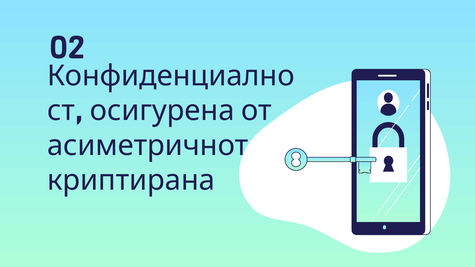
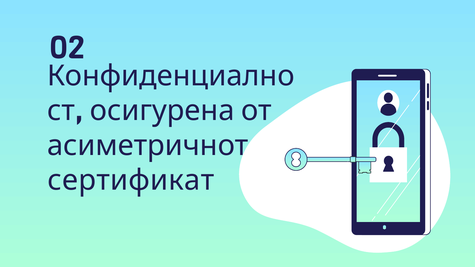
криптирана: криптирана -> сертификат
